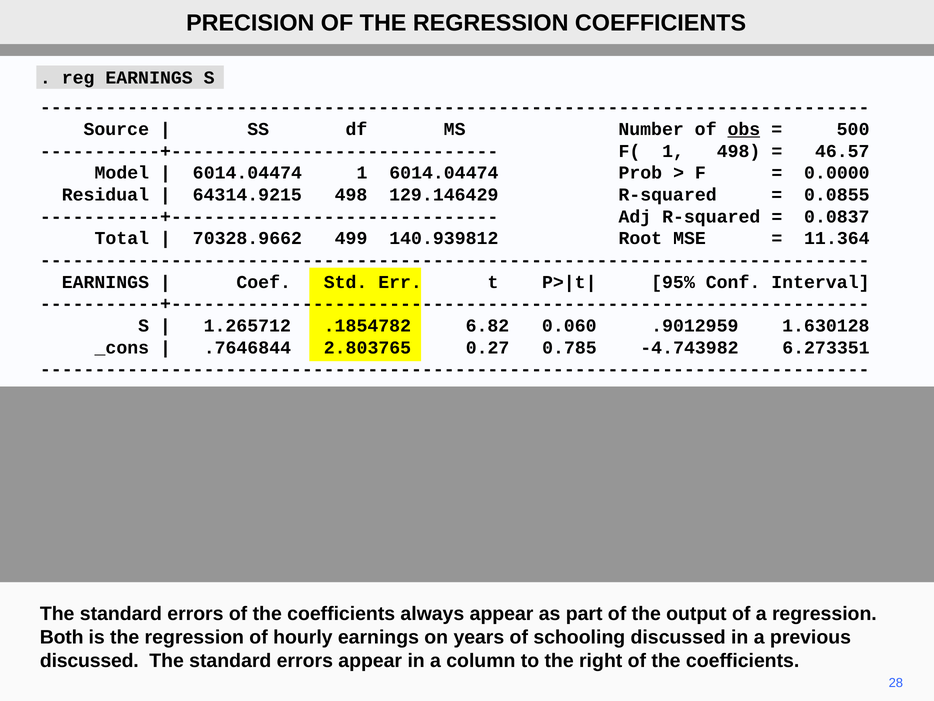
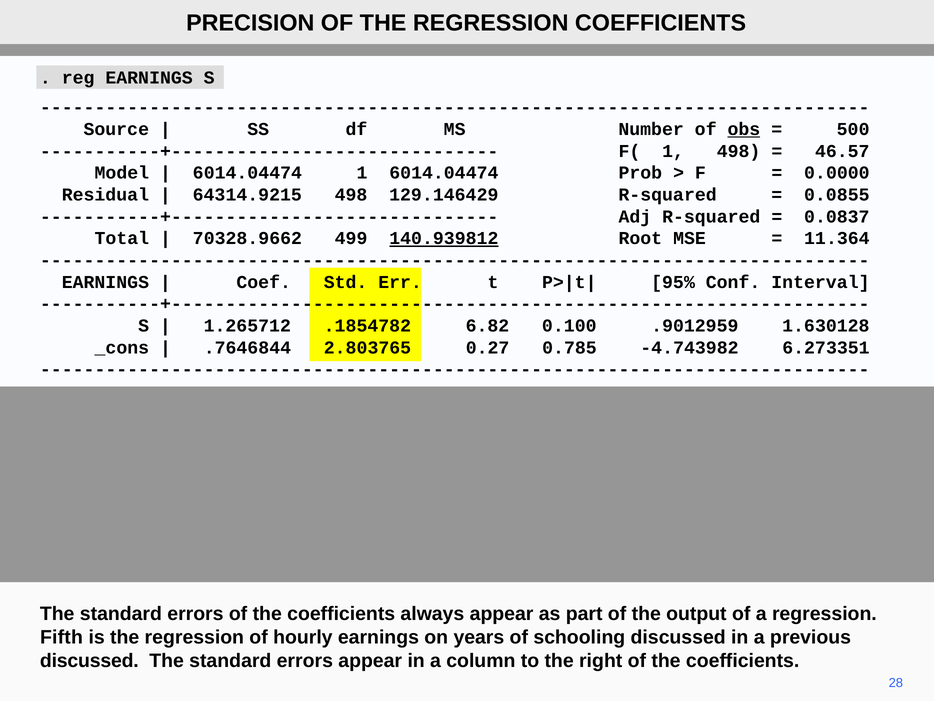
140.939812 underline: none -> present
0.060: 0.060 -> 0.100
Both: Both -> Fifth
